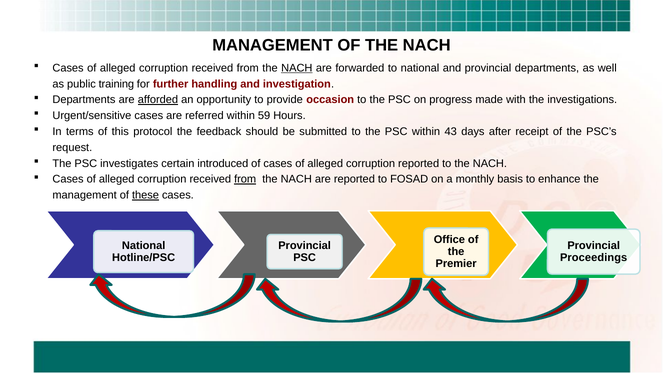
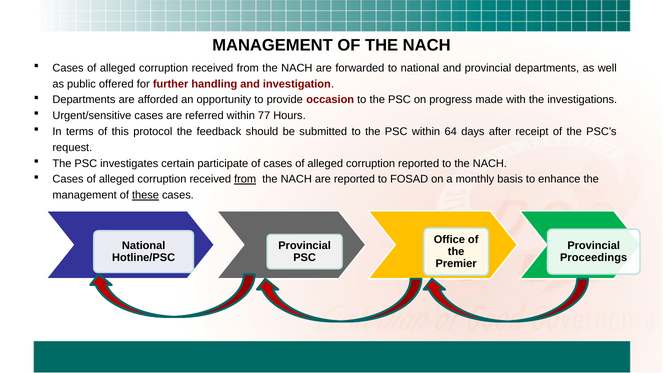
NACH at (297, 68) underline: present -> none
training: training -> offered
afforded underline: present -> none
59: 59 -> 77
43: 43 -> 64
introduced: introduced -> participate
